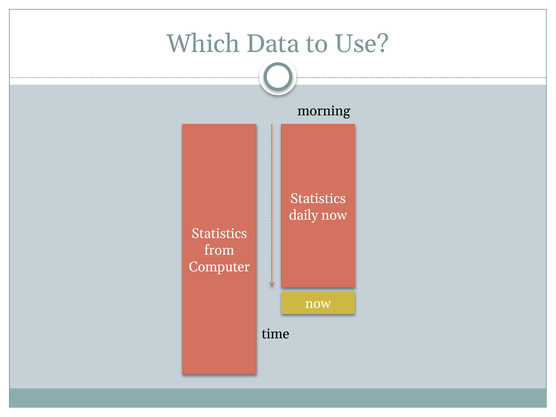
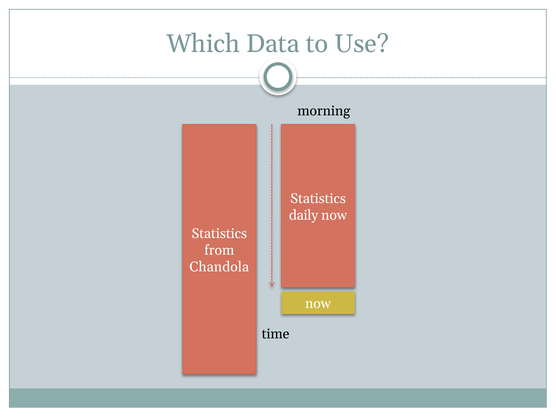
Computer: Computer -> Chandola
